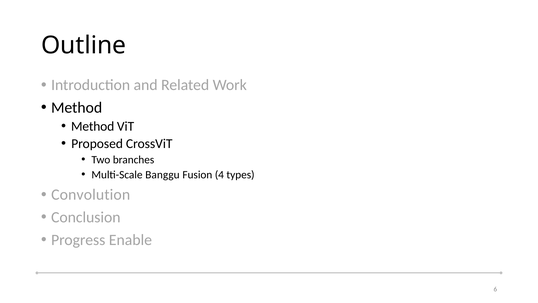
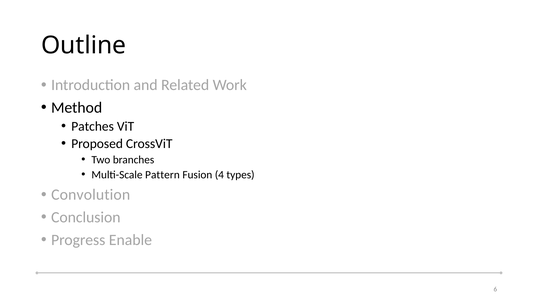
Method at (93, 126): Method -> Patches
Banggu: Banggu -> Pattern
